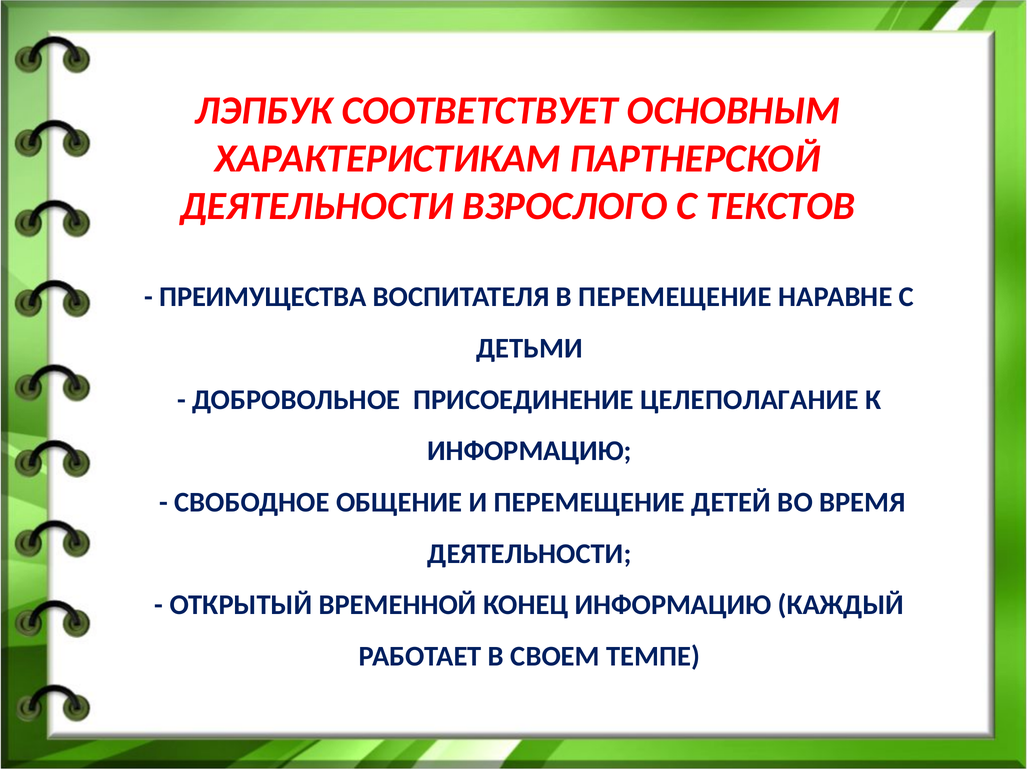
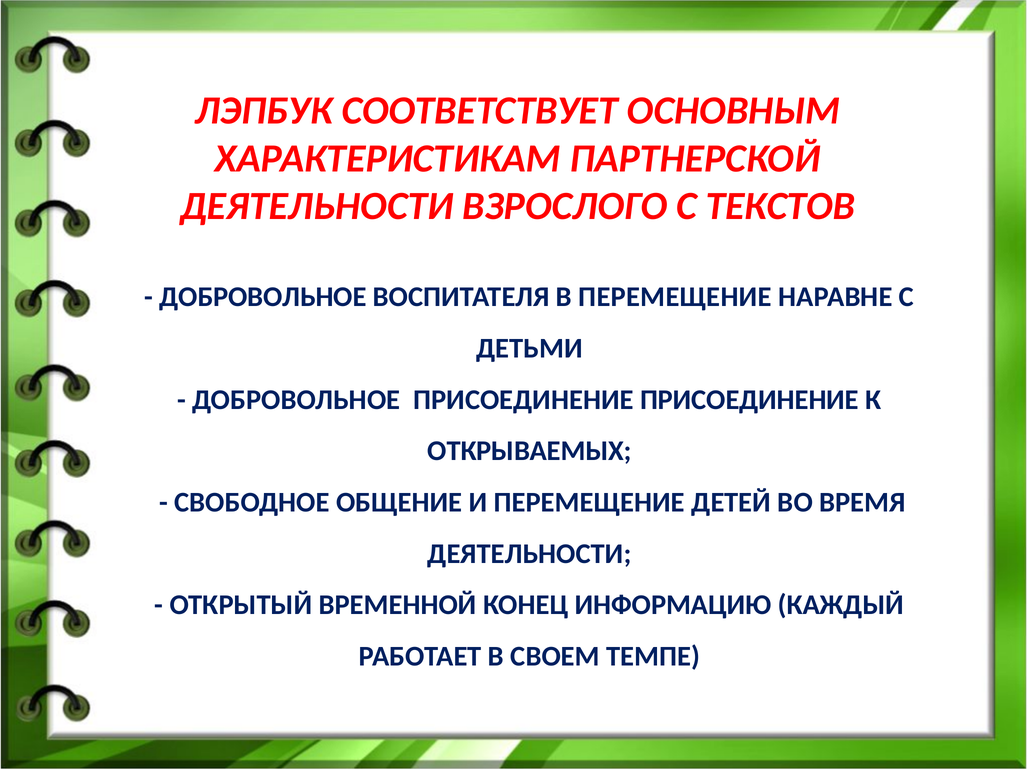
ПРЕИМУЩЕСТВА at (263, 297): ПРЕИМУЩЕСТВА -> ДОБРОВОЛЬНОЕ
ПРИСОЕДИНЕНИЕ ЦЕЛЕПОЛАГАНИЕ: ЦЕЛЕПОЛАГАНИЕ -> ПРИСОЕДИНЕНИЕ
ИНФОРМАЦИЮ at (529, 451): ИНФОРМАЦИЮ -> ОТКРЫВАЕМЫХ
